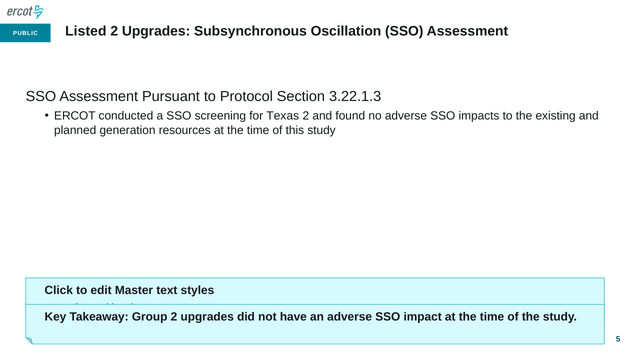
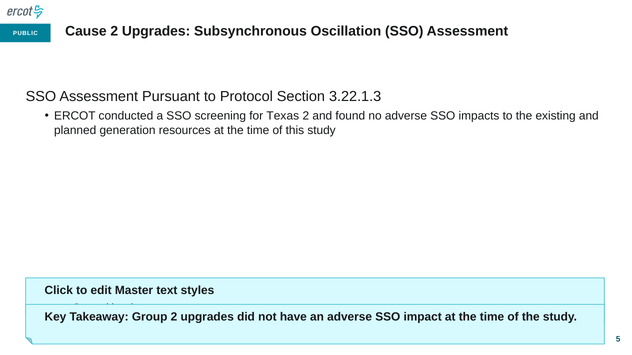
Listed: Listed -> Cause
